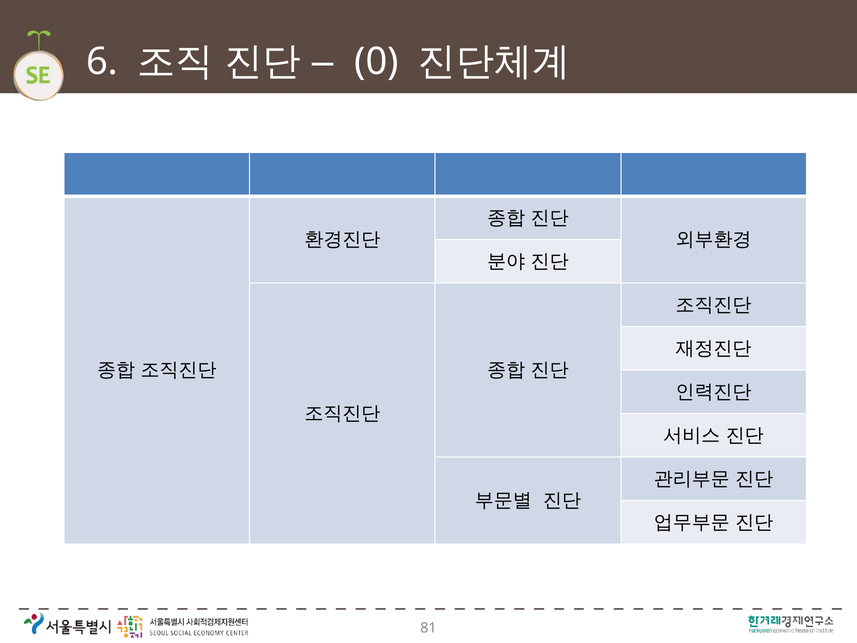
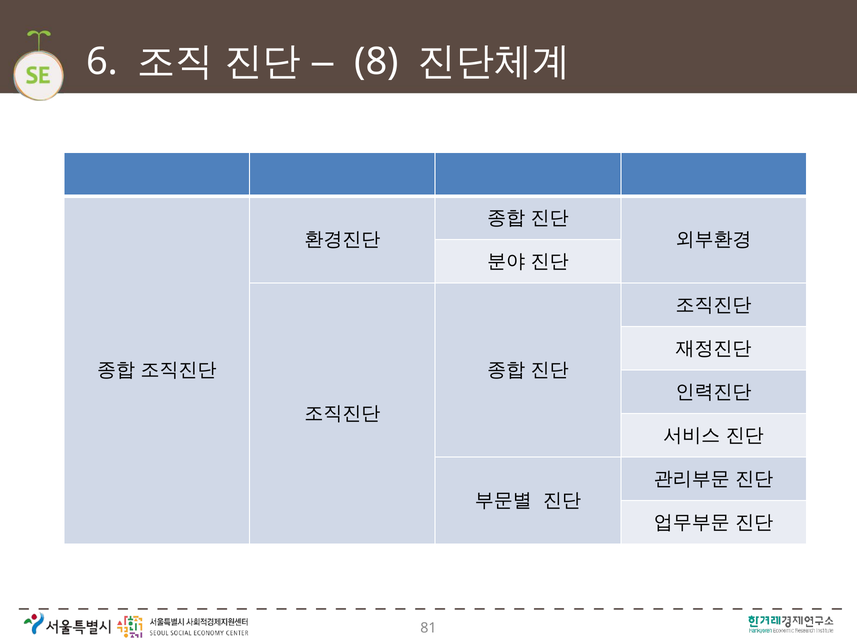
0: 0 -> 8
